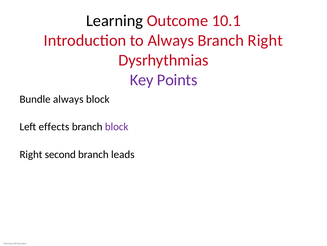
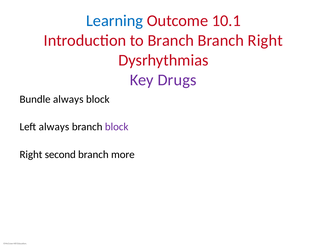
Learning colour: black -> blue
to Always: Always -> Branch
Points: Points -> Drugs
Left effects: effects -> always
leads: leads -> more
